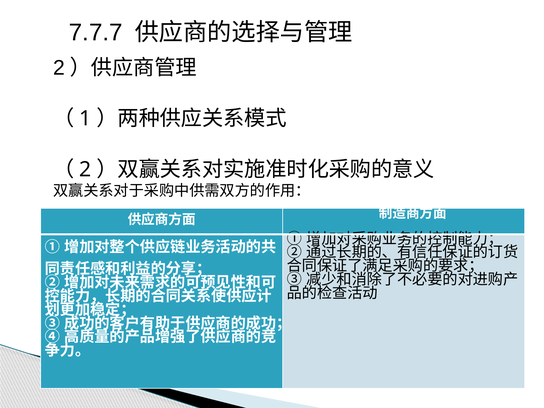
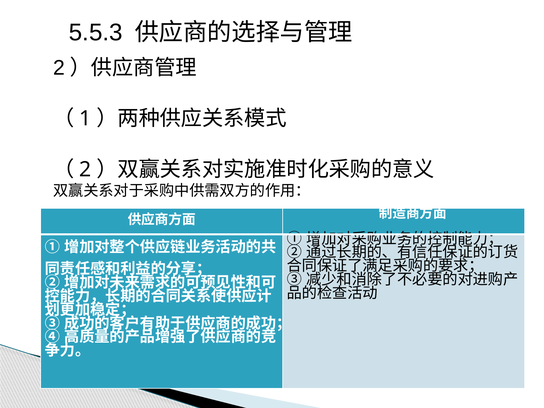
7.7.7: 7.7.7 -> 5.5.3
